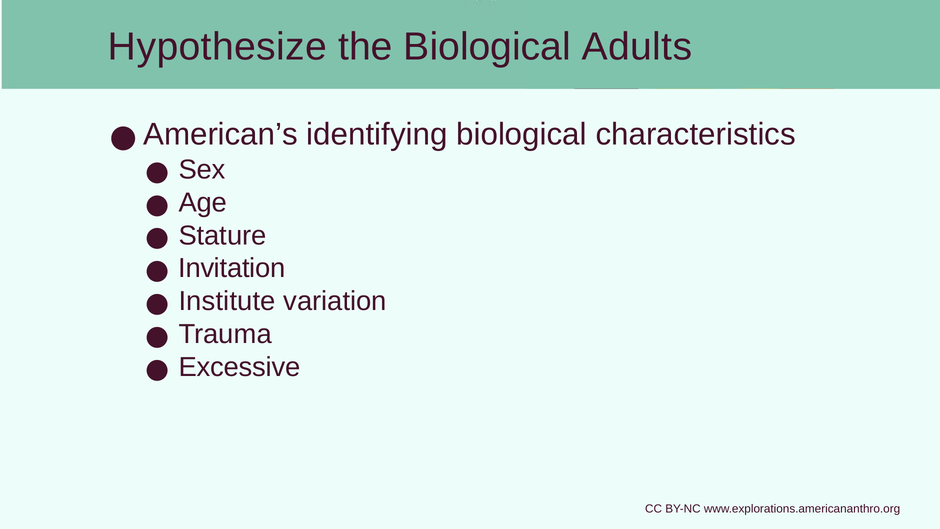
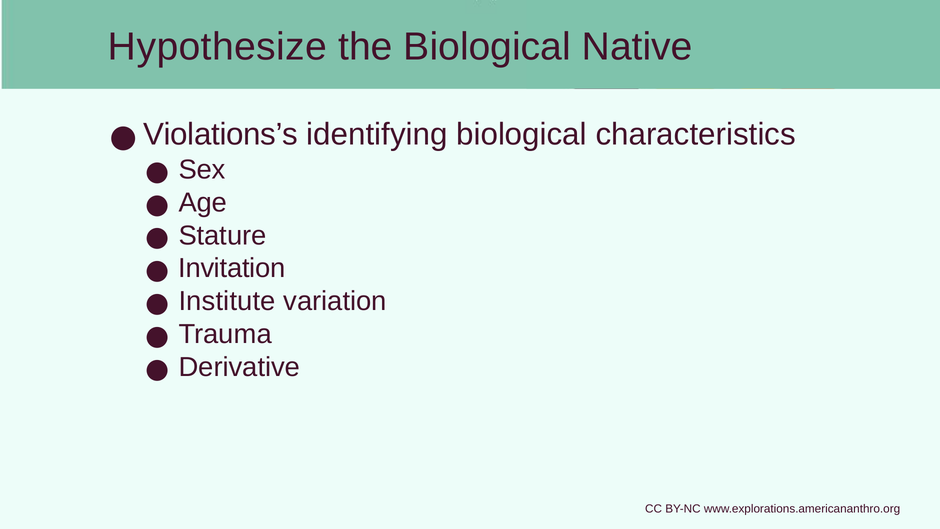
Adults: Adults -> Native
American’s: American’s -> Violations’s
Excessive: Excessive -> Derivative
